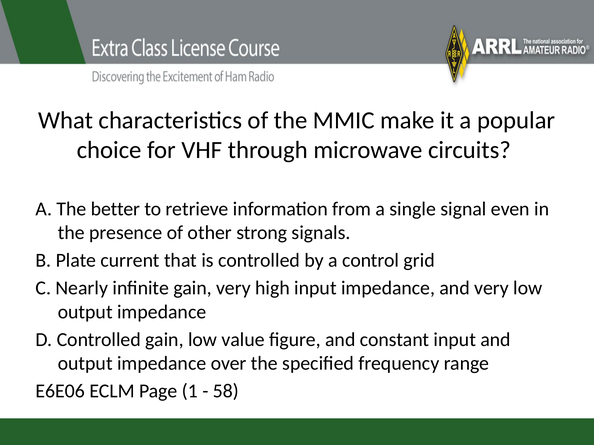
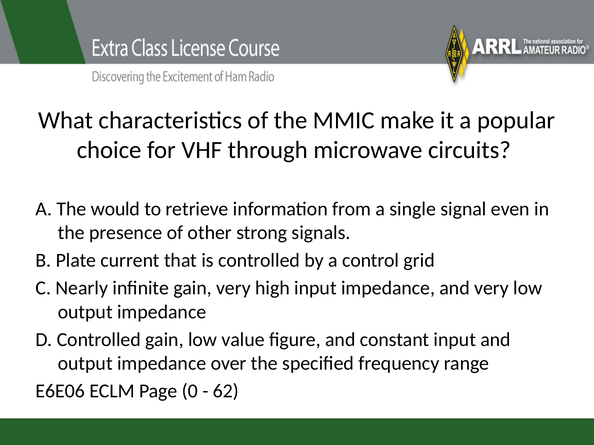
better: better -> would
1: 1 -> 0
58: 58 -> 62
